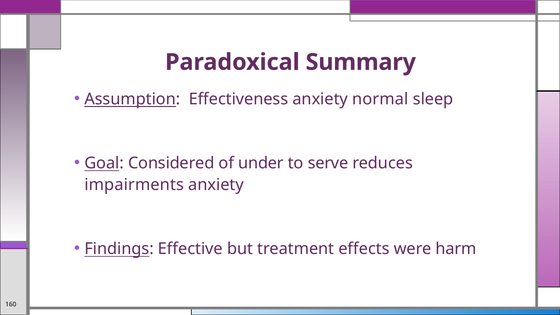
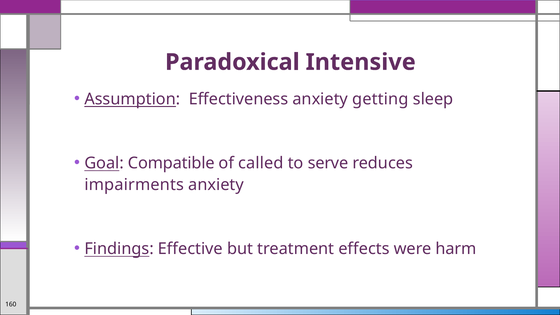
Summary: Summary -> Intensive
normal: normal -> getting
Considered: Considered -> Compatible
under: under -> called
